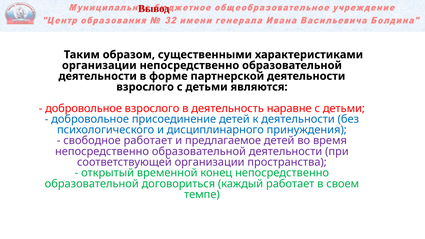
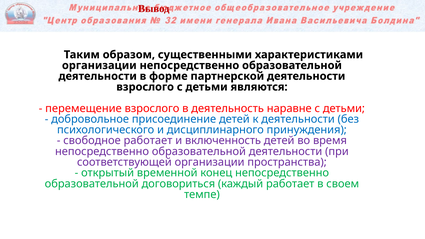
добровольное at (84, 108): добровольное -> перемещение
предлагаемое: предлагаемое -> включенность
